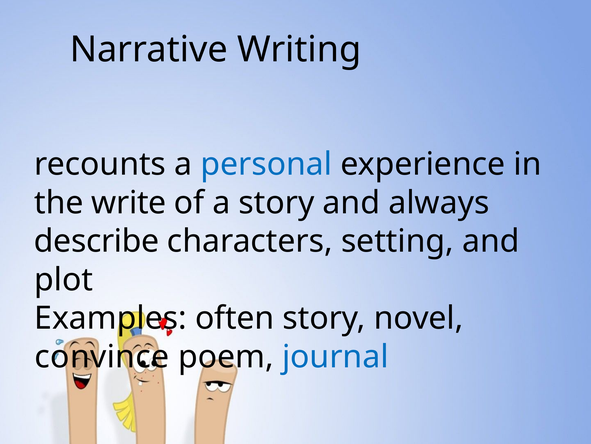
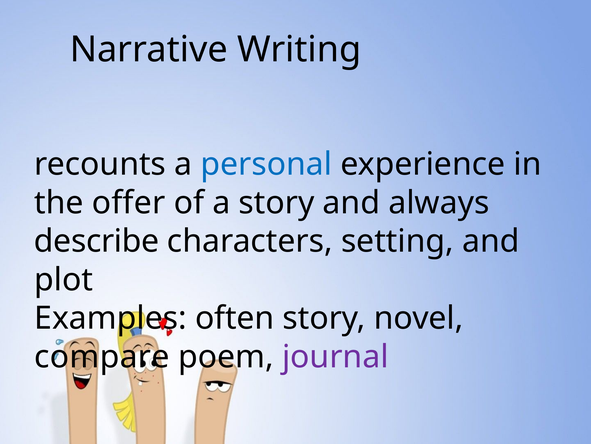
write: write -> offer
convince: convince -> compare
journal colour: blue -> purple
